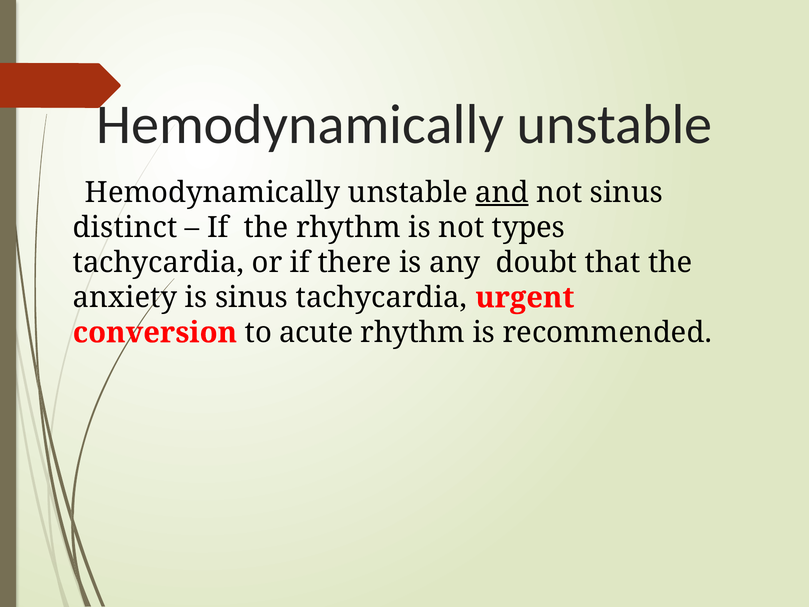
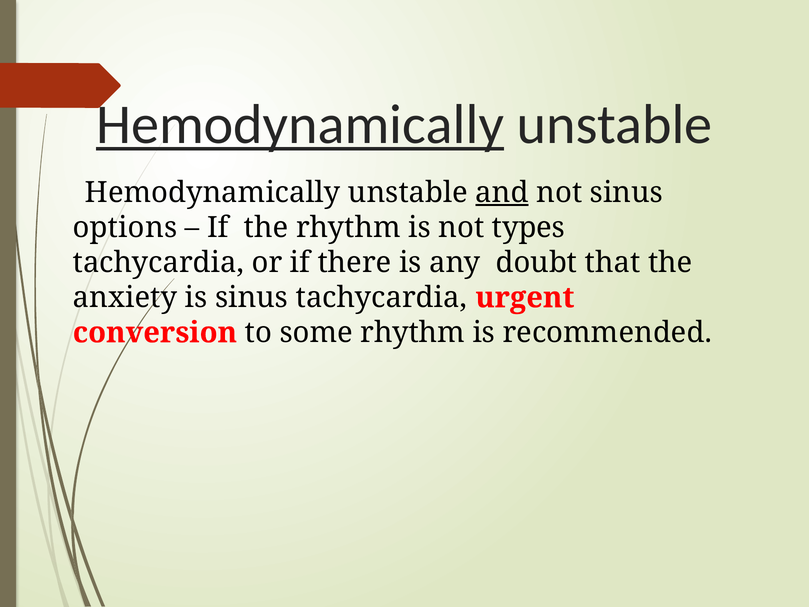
Hemodynamically at (300, 125) underline: none -> present
distinct: distinct -> options
acute: acute -> some
